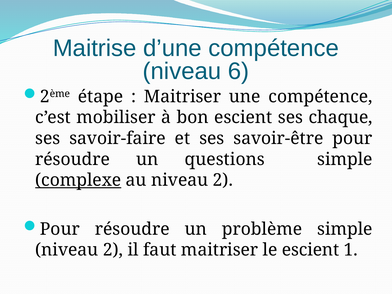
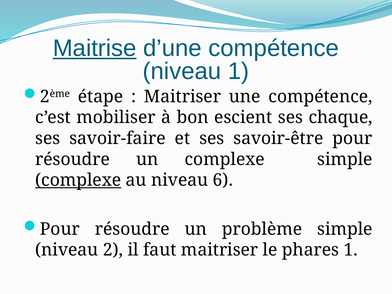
Maitrise underline: none -> present
niveau 6: 6 -> 1
un questions: questions -> complexe
au niveau 2: 2 -> 6
le escient: escient -> phares
